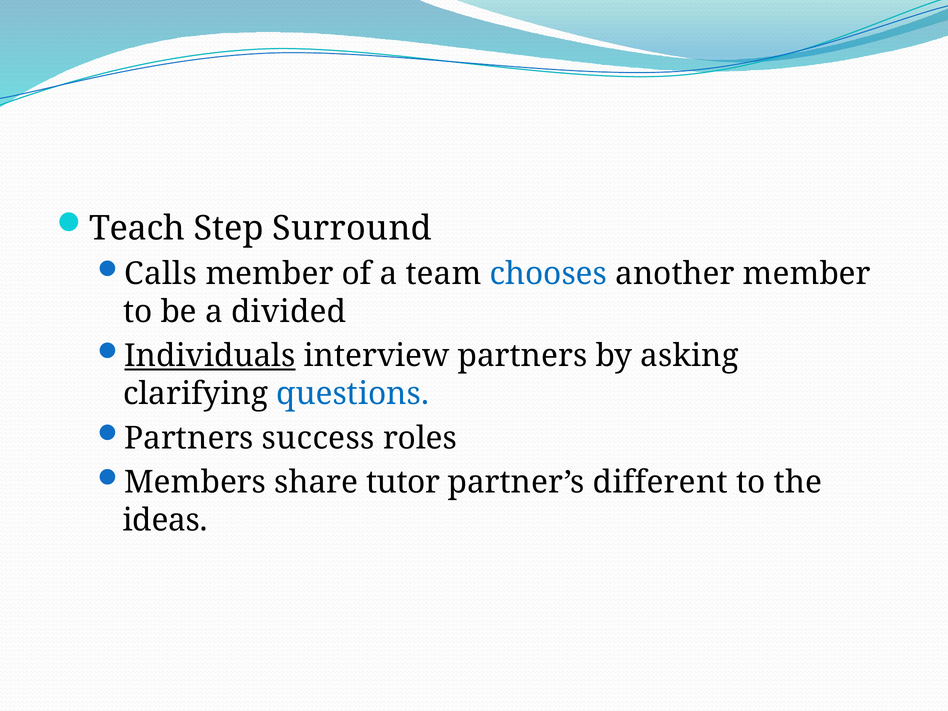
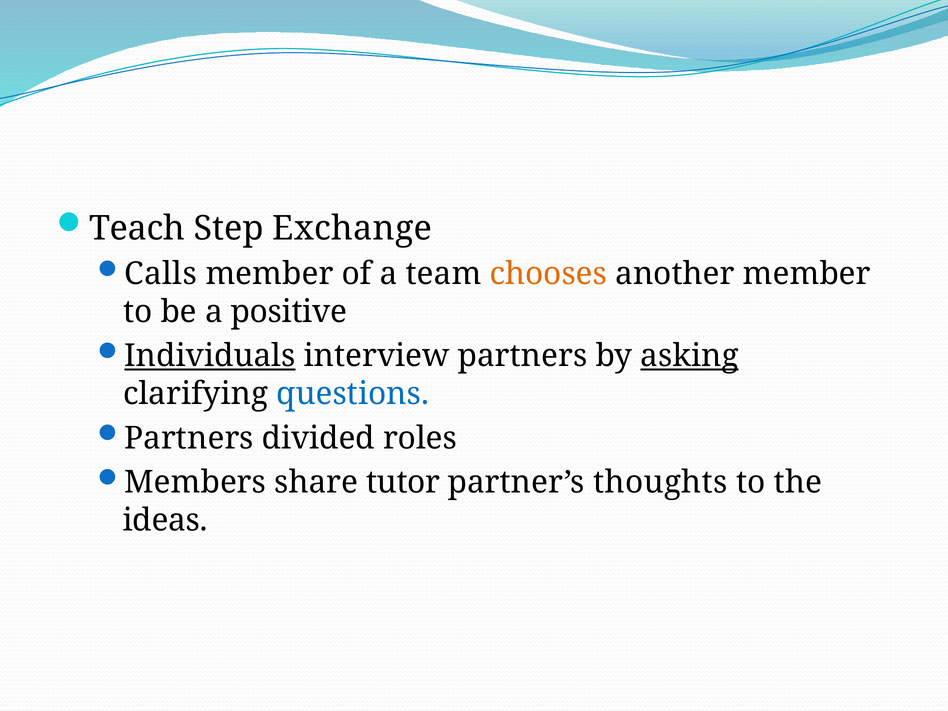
Surround: Surround -> Exchange
chooses colour: blue -> orange
divided: divided -> positive
asking underline: none -> present
success: success -> divided
different: different -> thoughts
